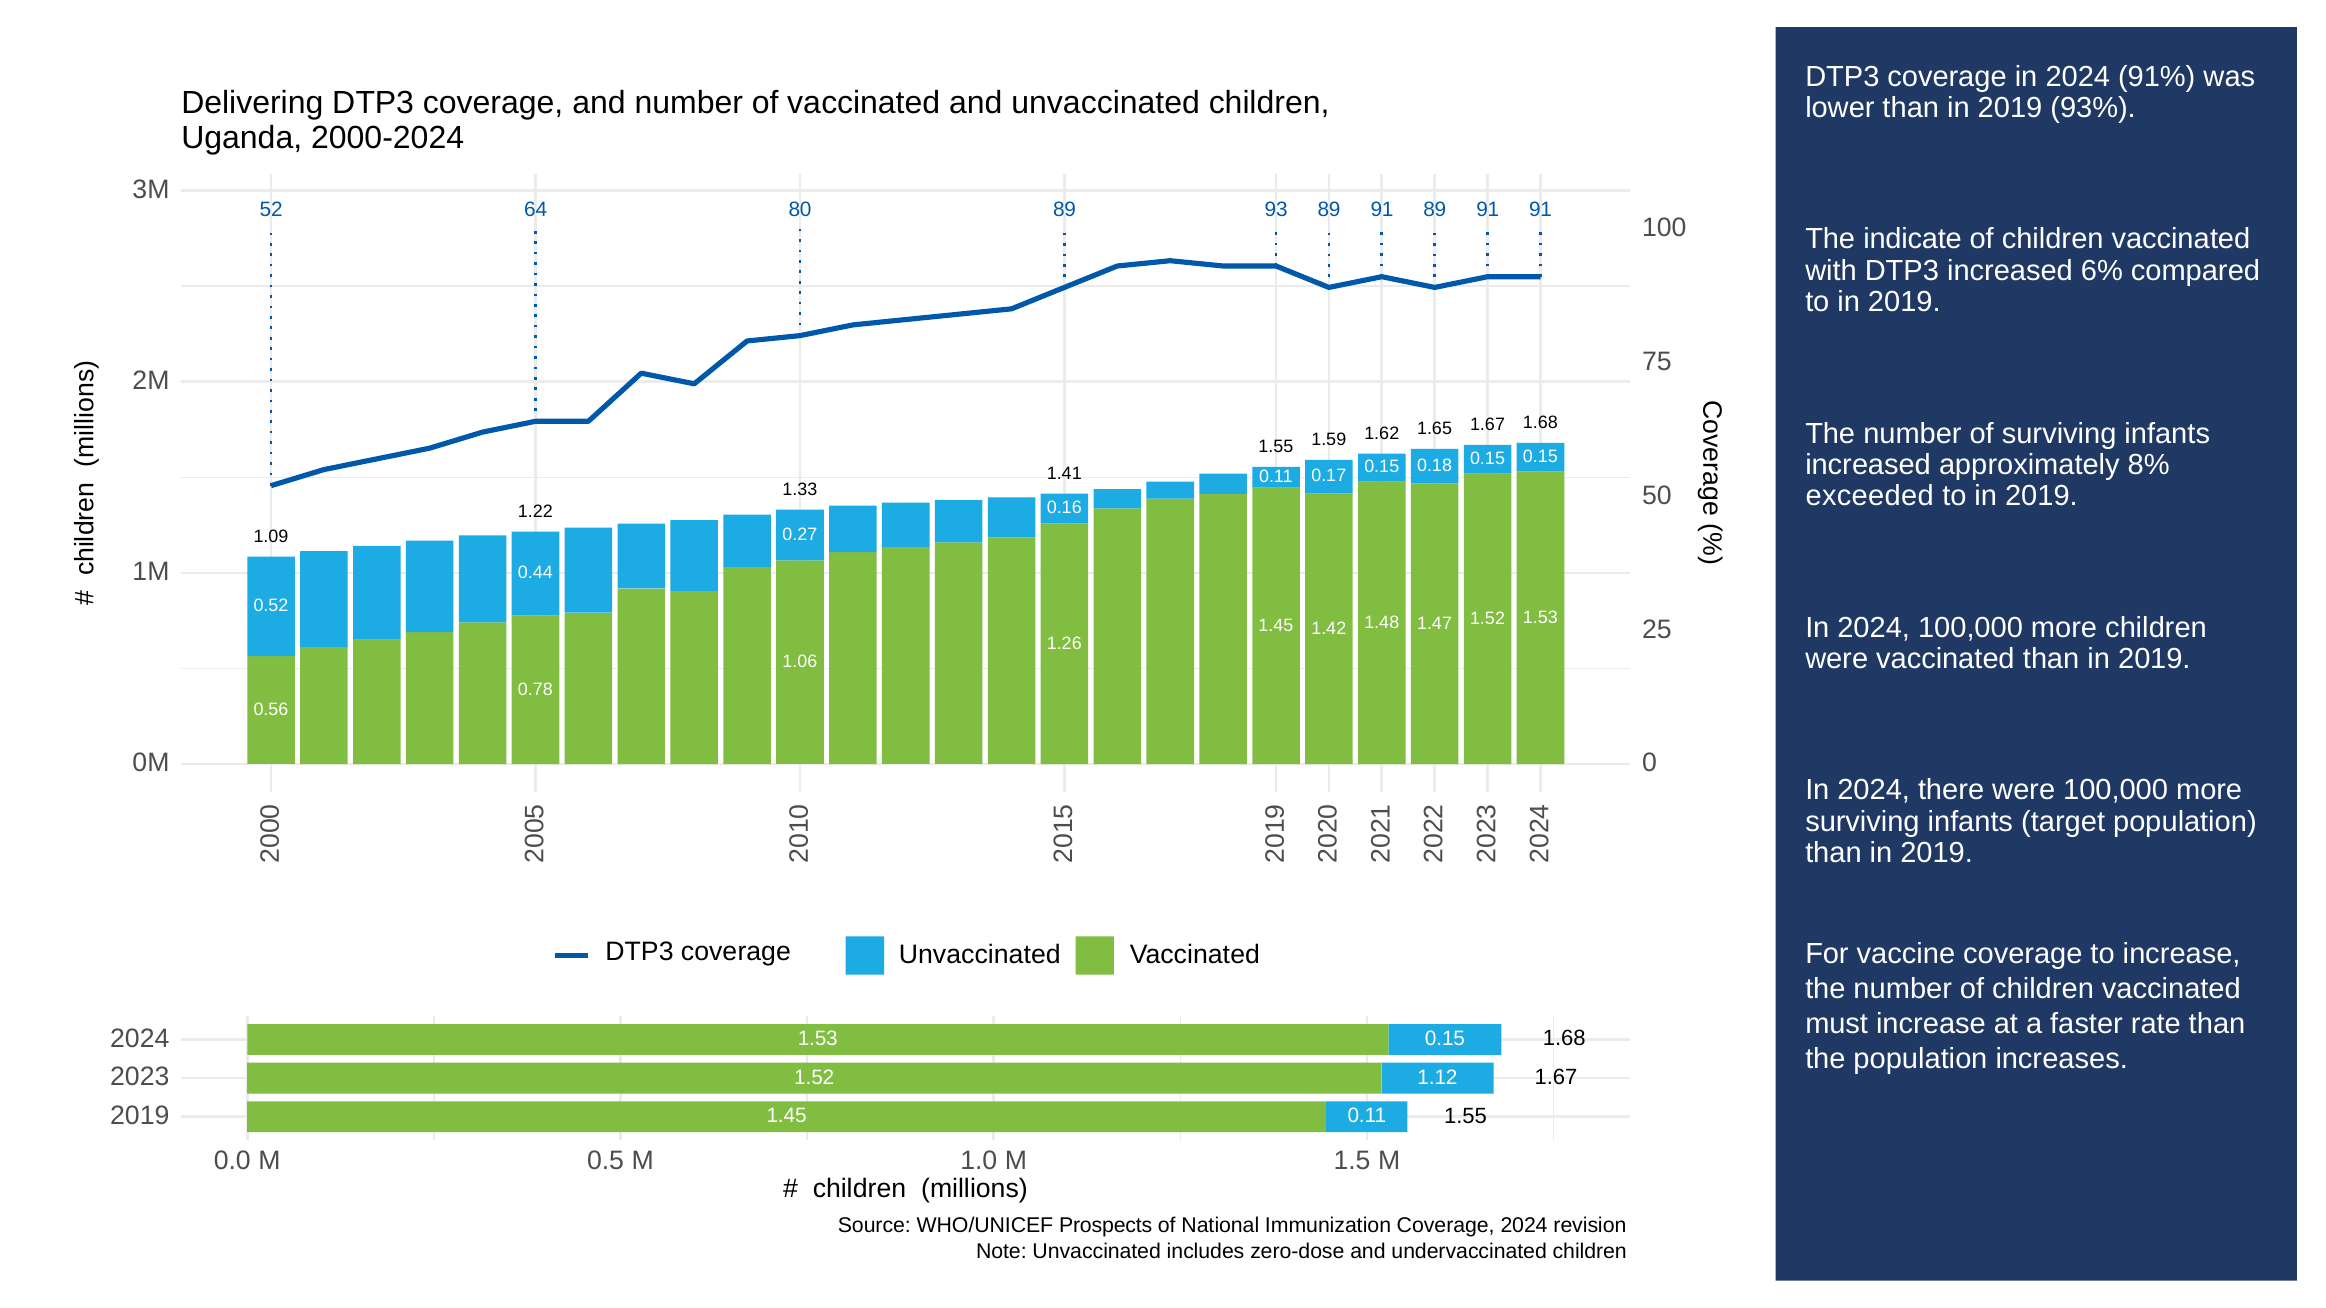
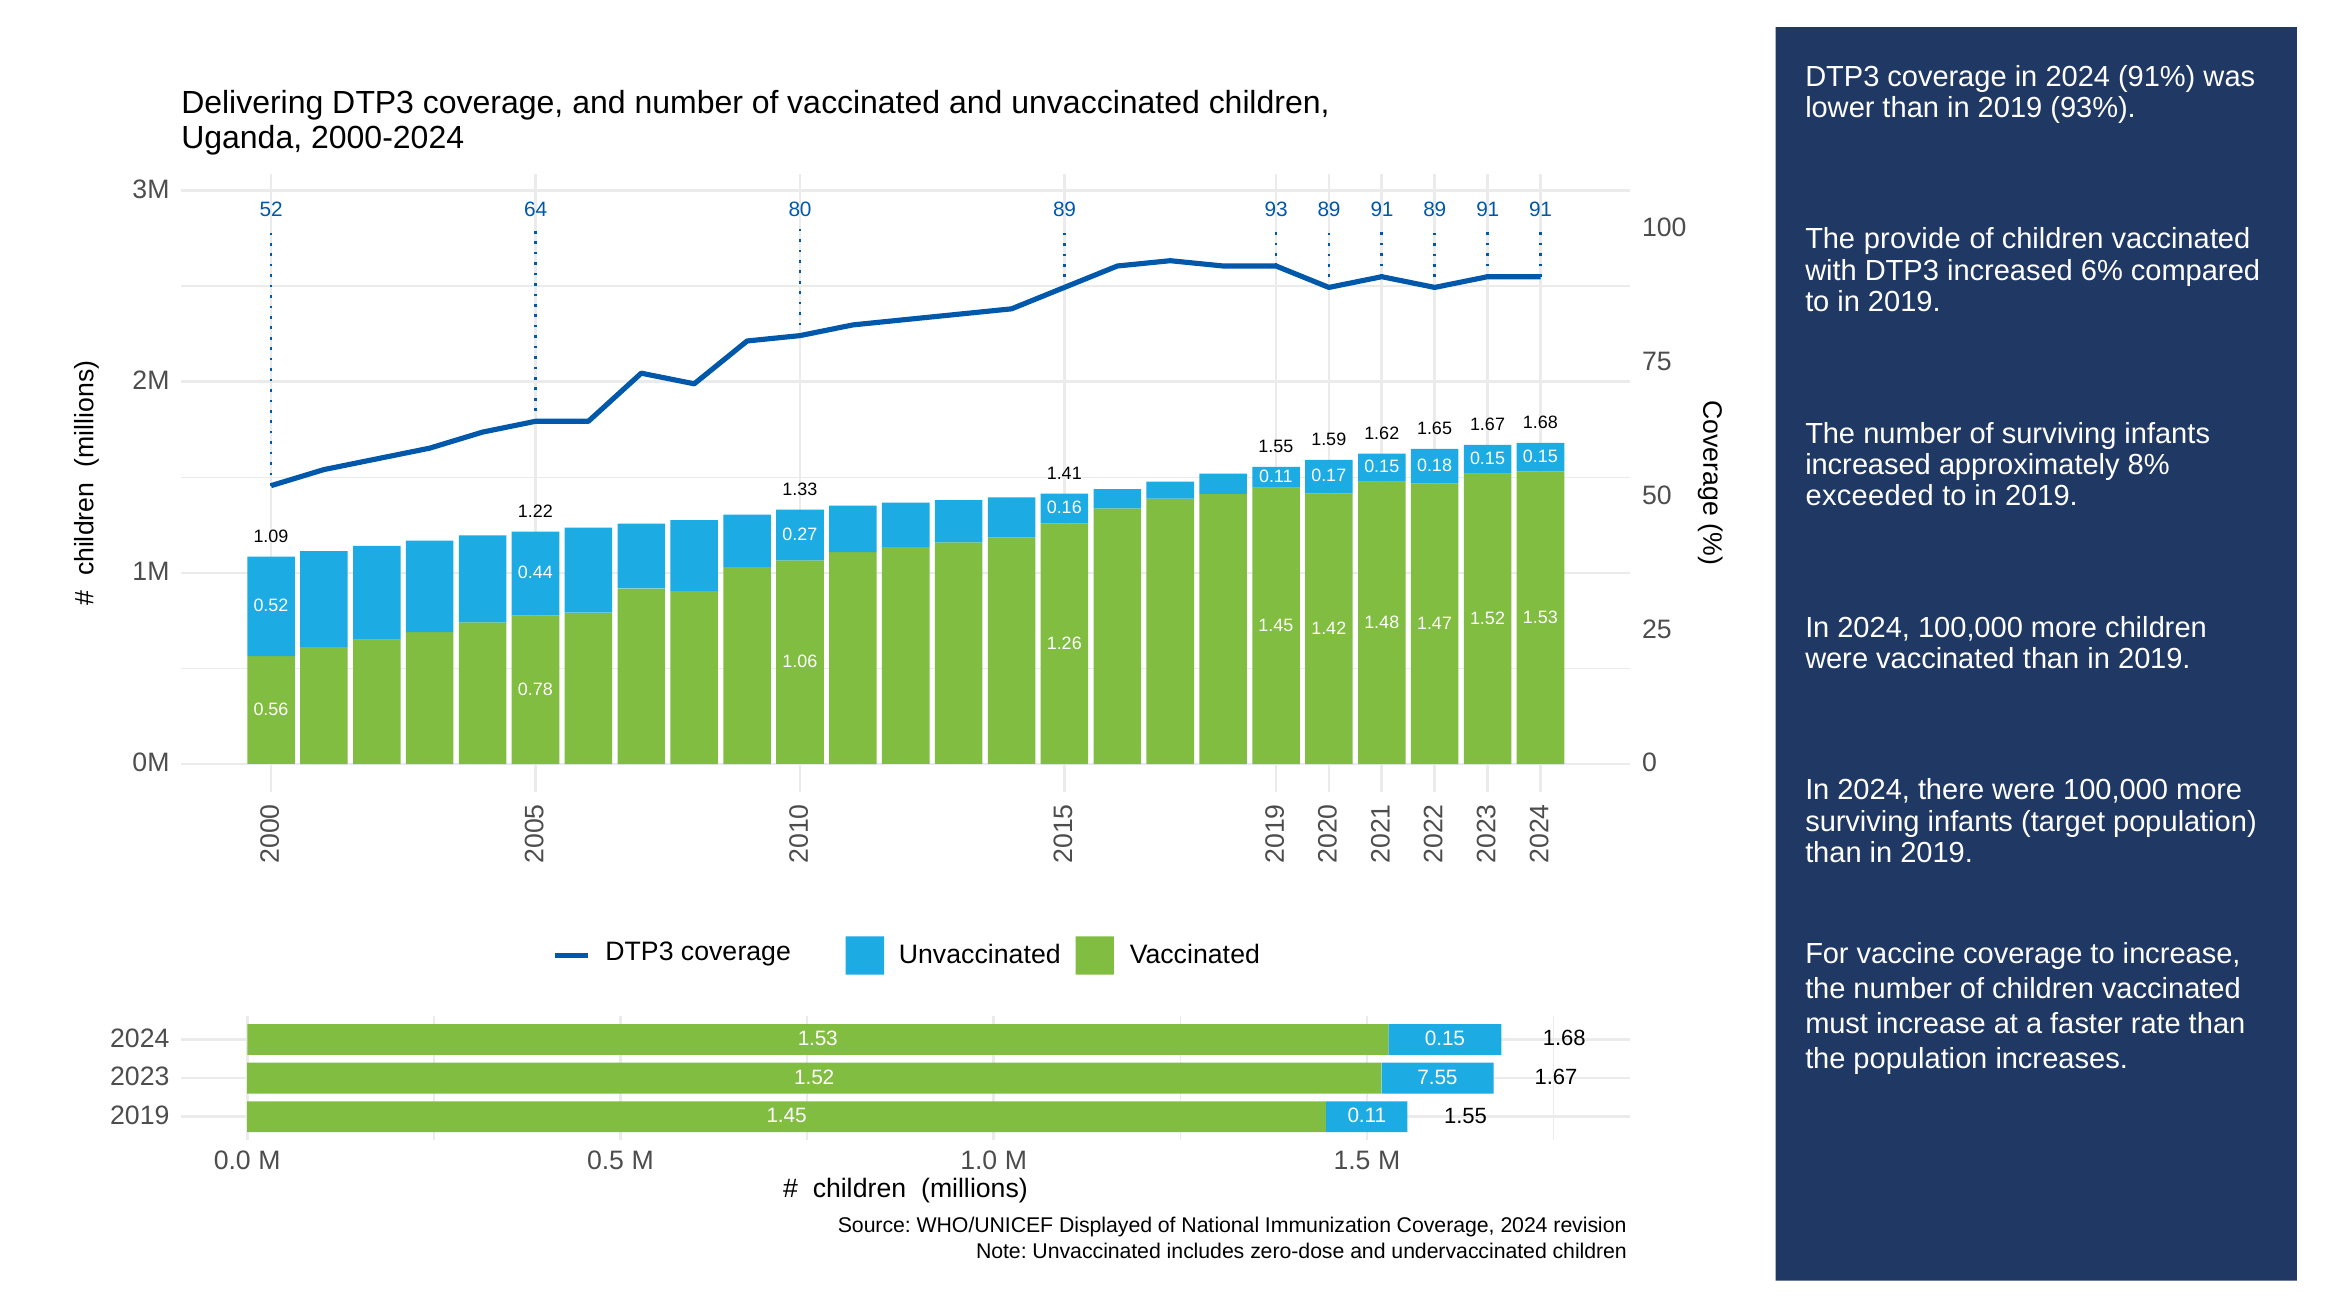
indicate: indicate -> provide
1.12: 1.12 -> 7.55
Prospects: Prospects -> Displayed
